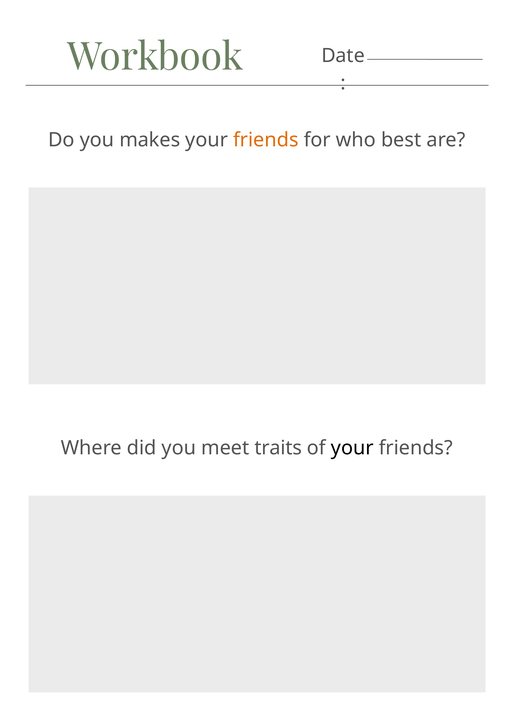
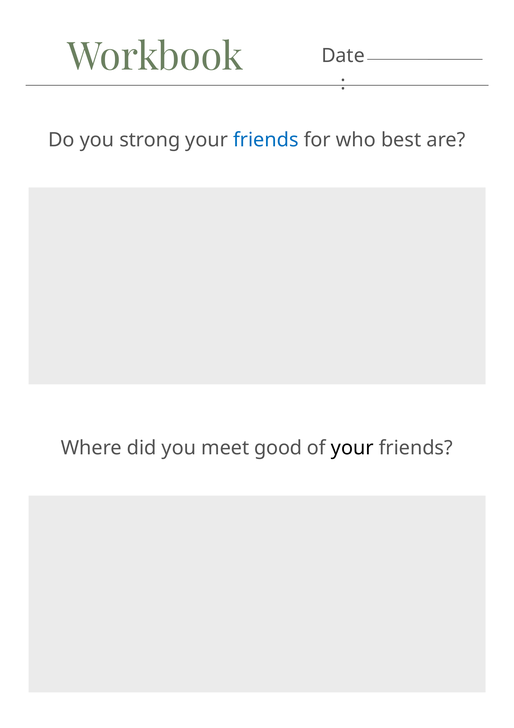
makes: makes -> strong
friends at (266, 140) colour: orange -> blue
traits: traits -> good
